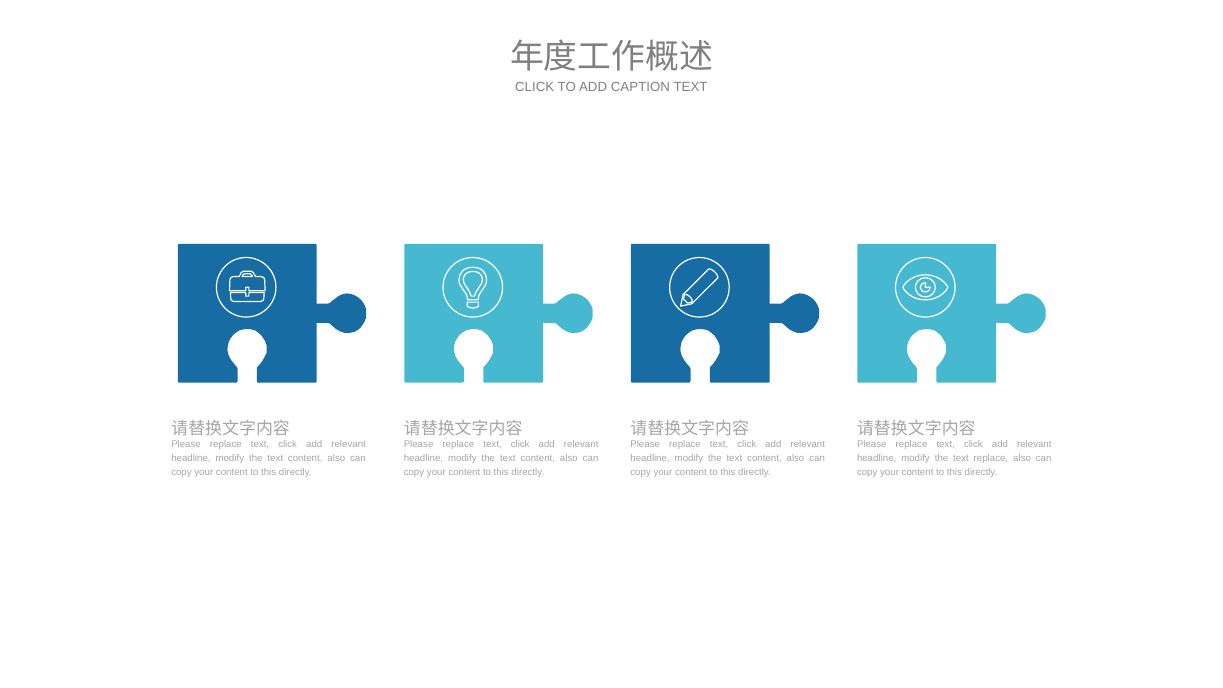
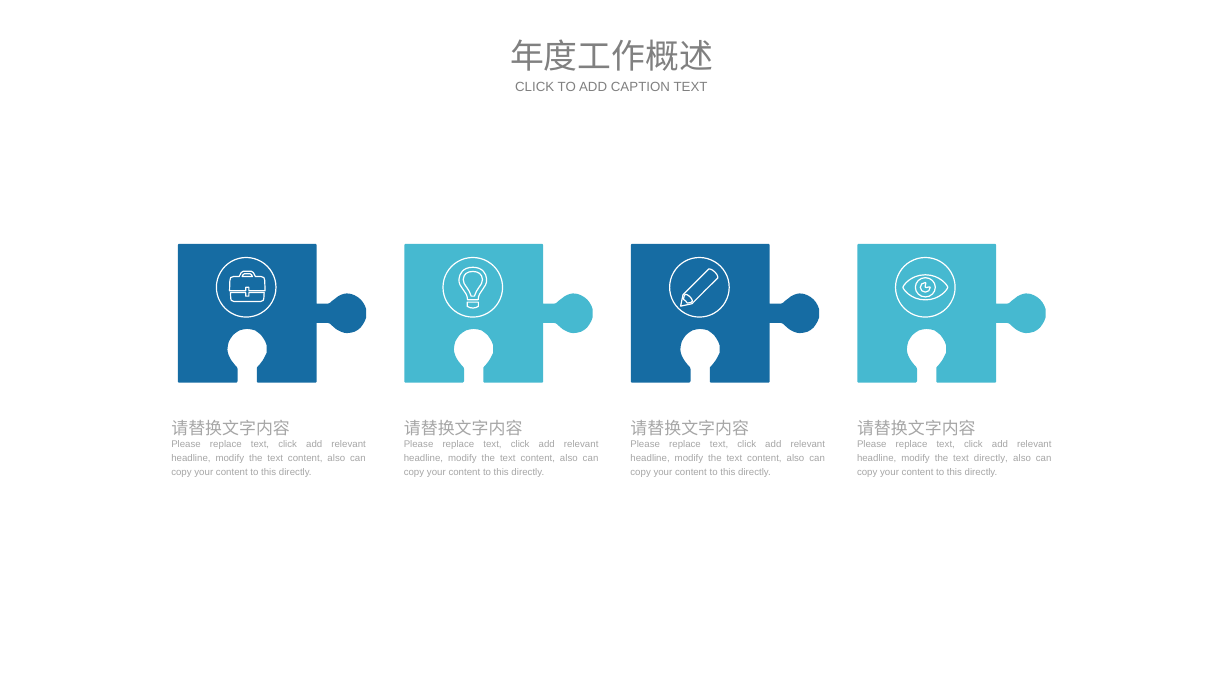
text replace: replace -> directly
